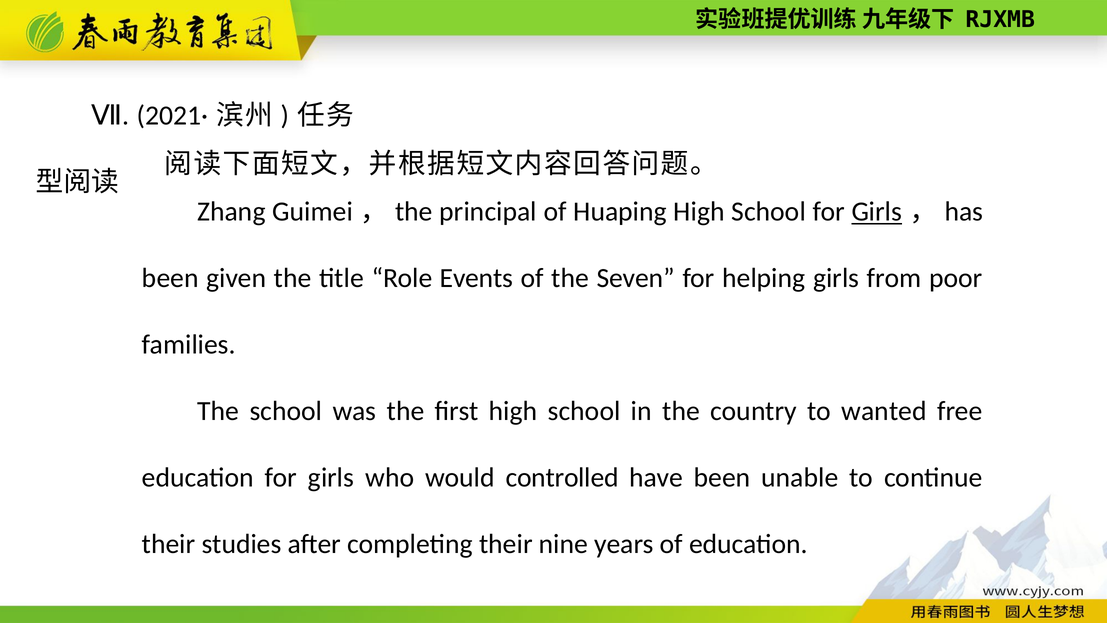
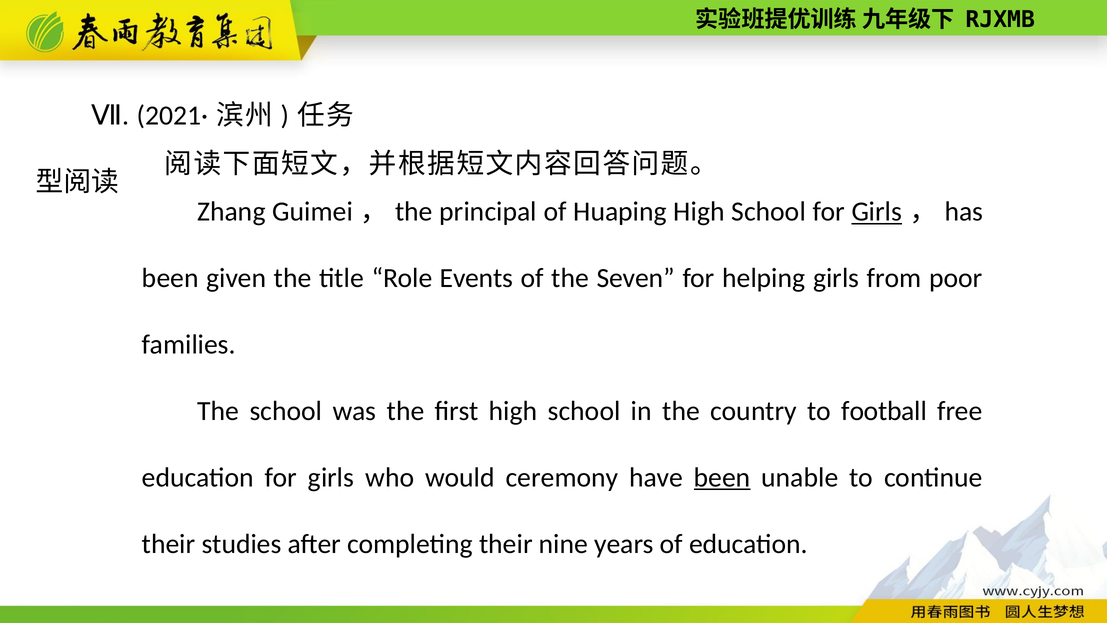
wanted: wanted -> football
controlled: controlled -> ceremony
been at (722, 477) underline: none -> present
